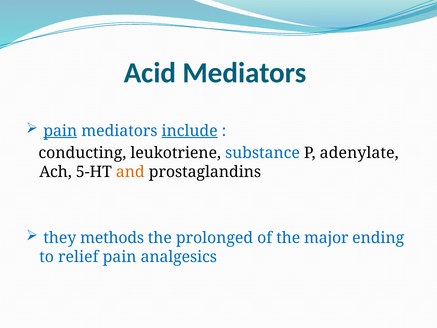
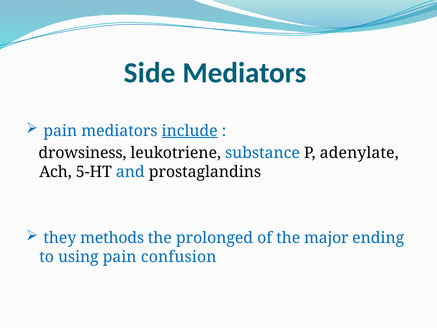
Acid: Acid -> Side
pain at (60, 131) underline: present -> none
conducting: conducting -> drowsiness
and colour: orange -> blue
relief: relief -> using
analgesics: analgesics -> confusion
